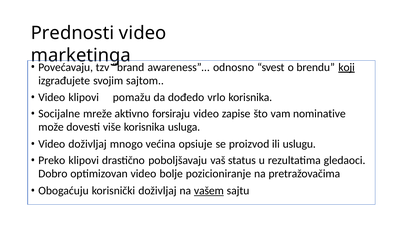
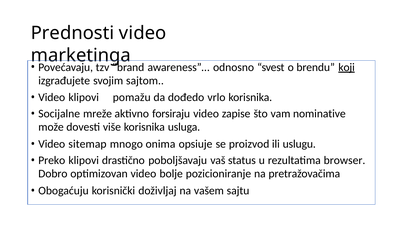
Video doživljaj: doživljaj -> sitemap
većina: većina -> onima
gledaoci: gledaoci -> browser
vašem underline: present -> none
